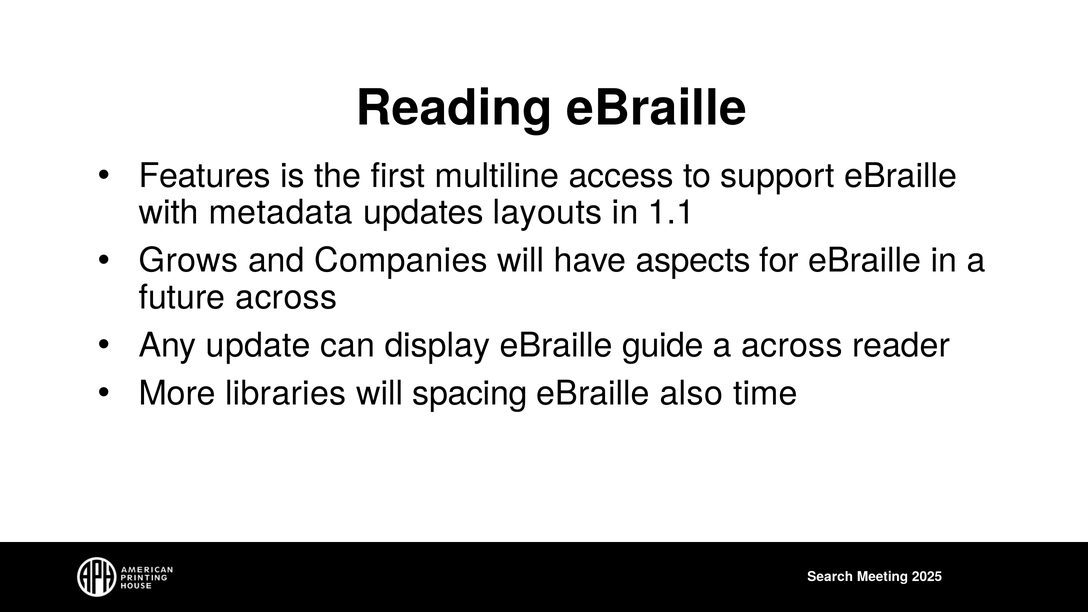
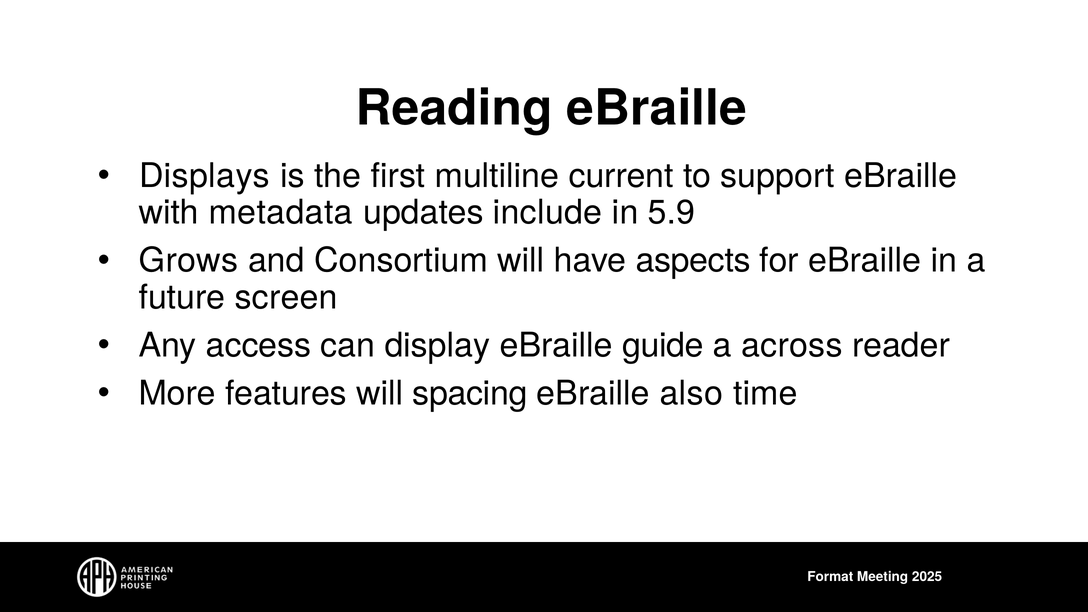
Features: Features -> Displays
access: access -> current
layouts: layouts -> include
1.1: 1.1 -> 5.9
Companies: Companies -> Consortium
future across: across -> screen
update: update -> access
libraries: libraries -> features
Search: Search -> Format
